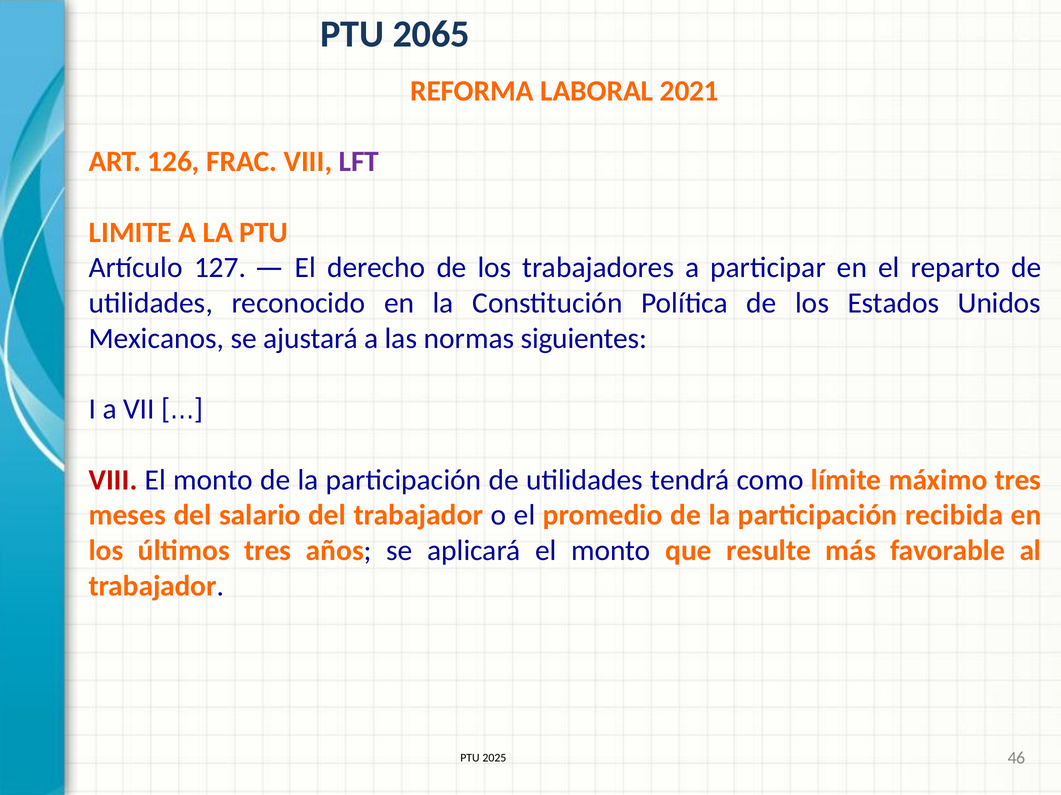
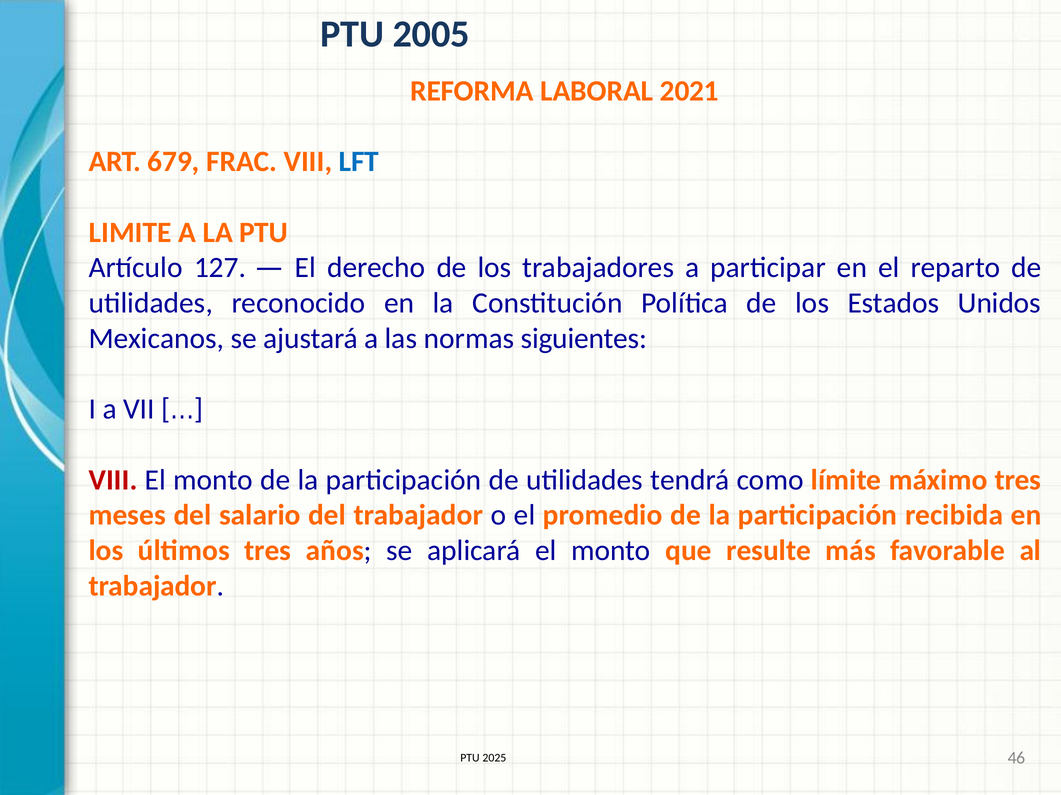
2065: 2065 -> 2005
126: 126 -> 679
LFT colour: purple -> blue
